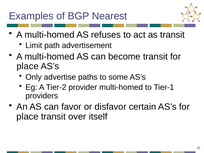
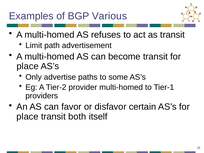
Nearest: Nearest -> Various
over: over -> both
